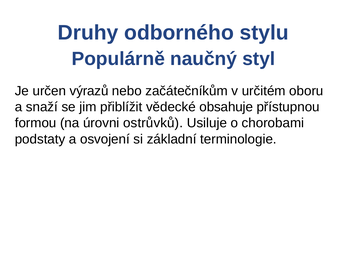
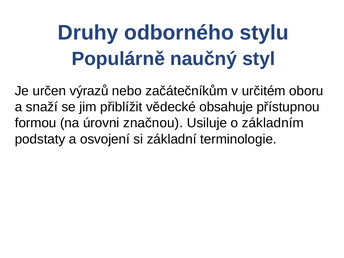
ostrůvků: ostrůvků -> značnou
chorobami: chorobami -> základním
